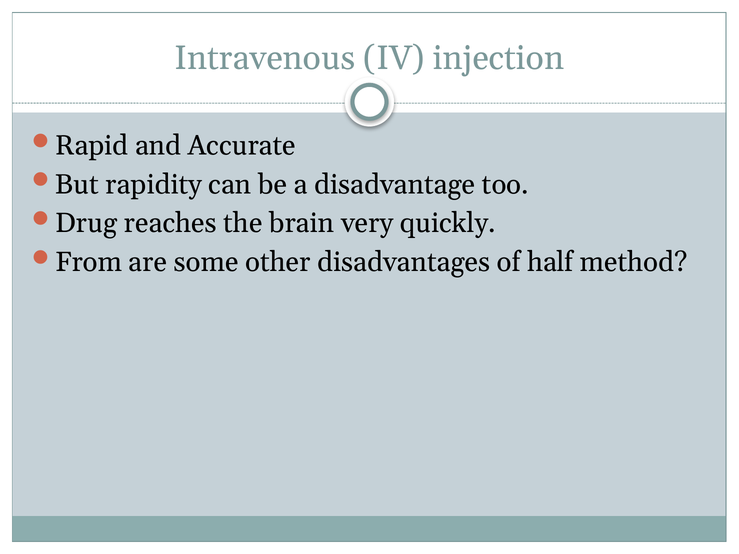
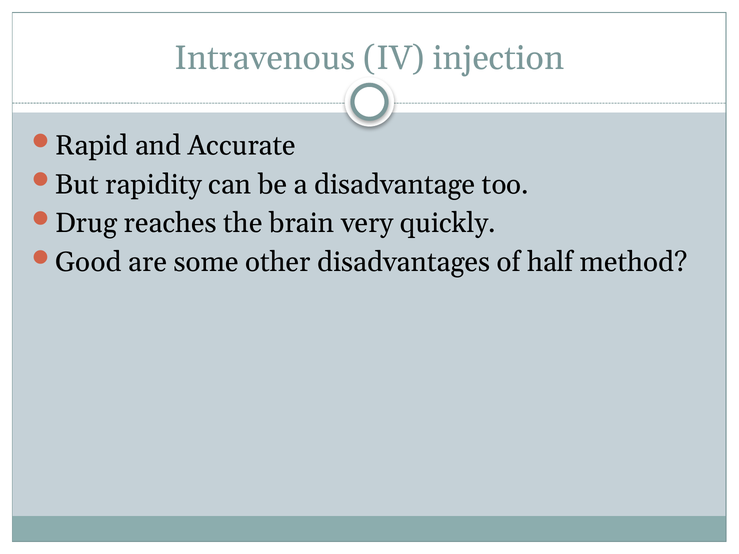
From: From -> Good
